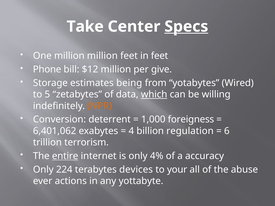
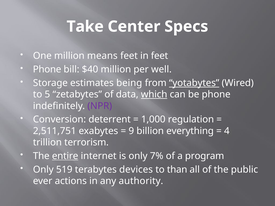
Specs underline: present -> none
million million: million -> means
$12: $12 -> $40
give: give -> well
yotabytes underline: none -> present
be willing: willing -> phone
NPR colour: orange -> purple
foreigness: foreigness -> regulation
6,401,062: 6,401,062 -> 2,511,751
4: 4 -> 9
regulation: regulation -> everything
6: 6 -> 4
4%: 4% -> 7%
accuracy: accuracy -> program
224: 224 -> 519
your: your -> than
abuse: abuse -> public
yottabyte: yottabyte -> authority
